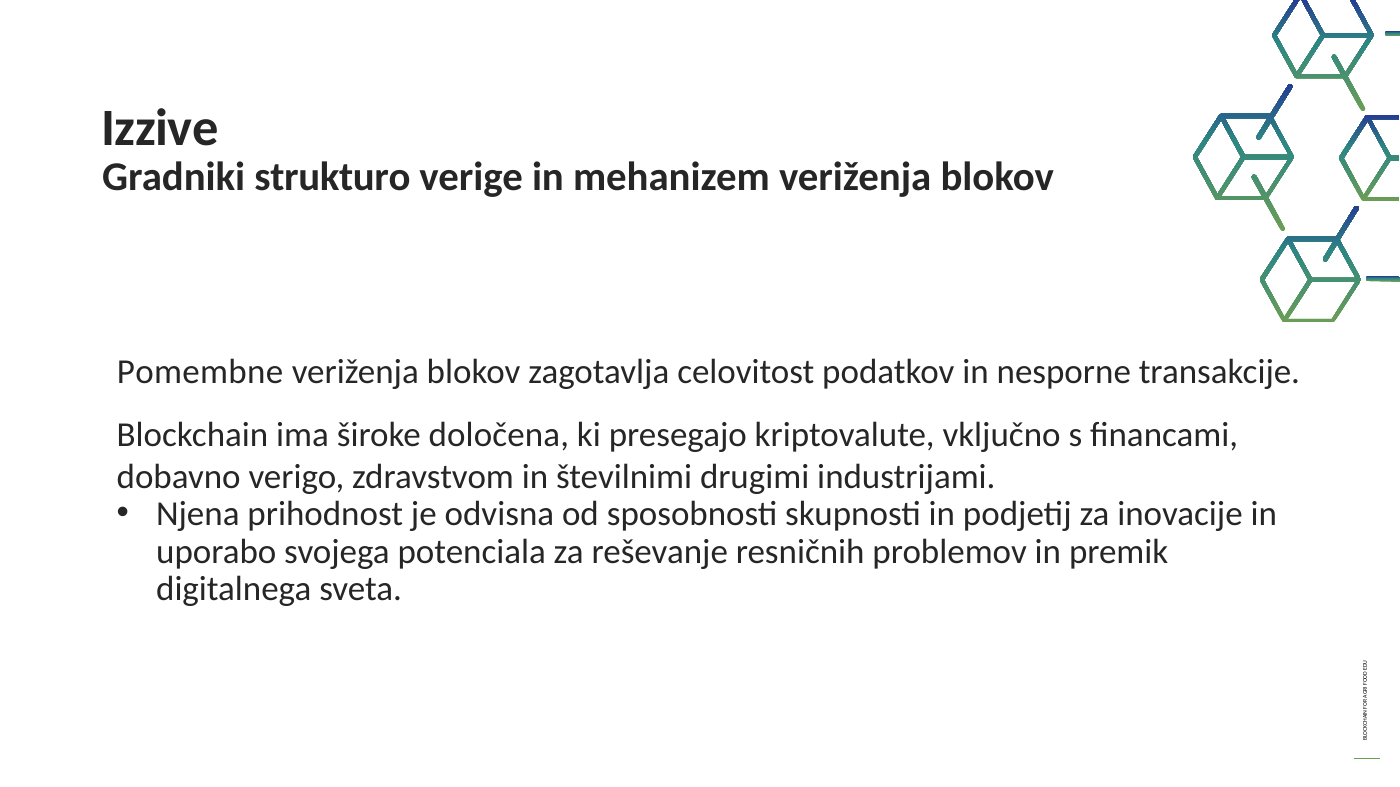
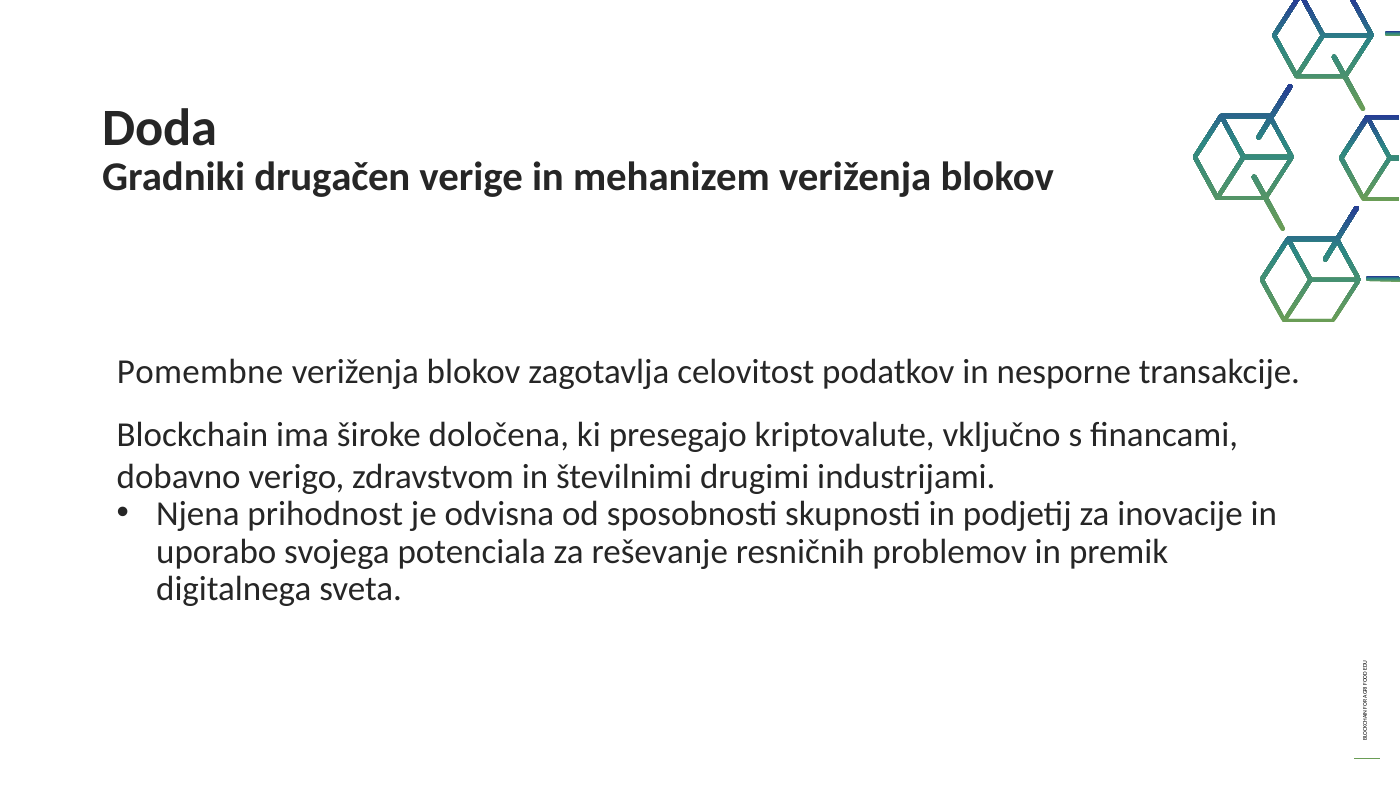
Izzive: Izzive -> Doda
strukturo: strukturo -> drugačen
